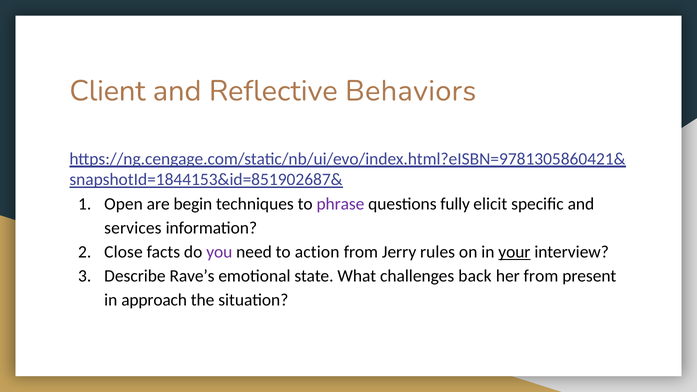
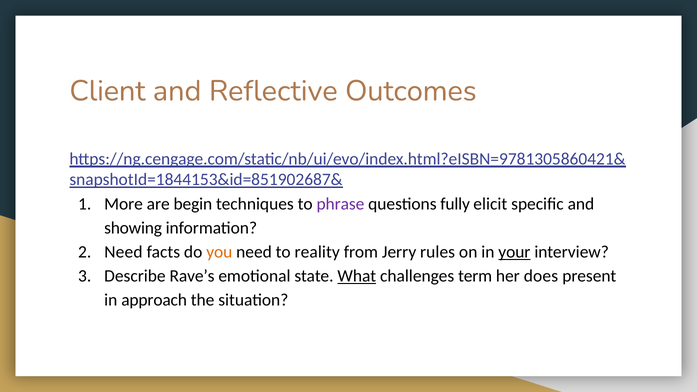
Behaviors: Behaviors -> Outcomes
Open: Open -> More
services: services -> showing
Close at (123, 252): Close -> Need
you colour: purple -> orange
action: action -> reality
What underline: none -> present
back: back -> term
her from: from -> does
